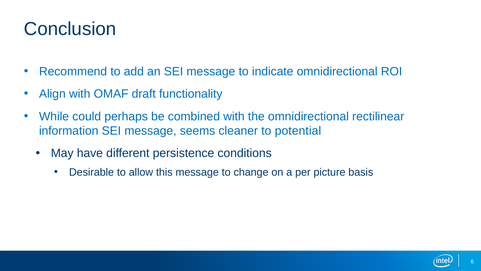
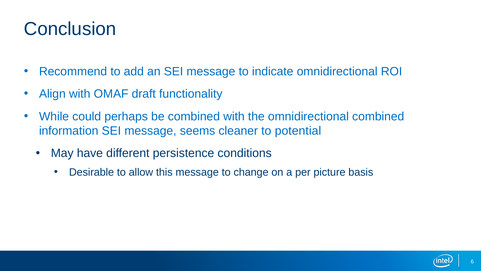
omnidirectional rectilinear: rectilinear -> combined
